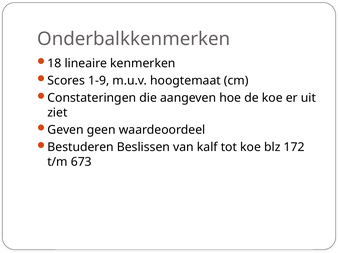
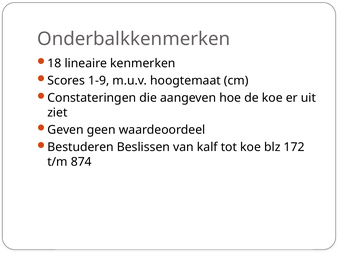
673: 673 -> 874
